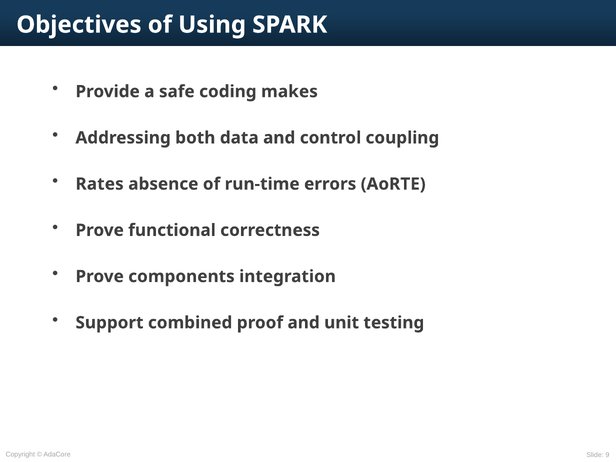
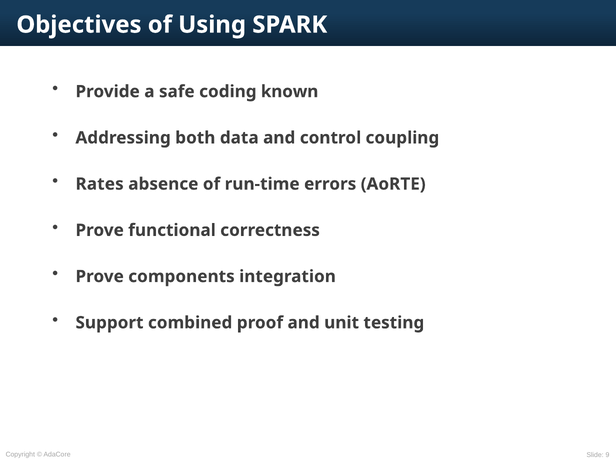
makes: makes -> known
